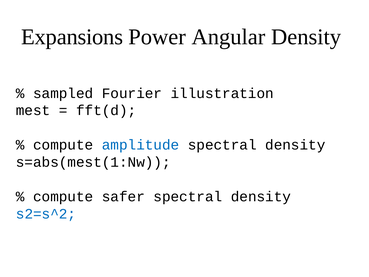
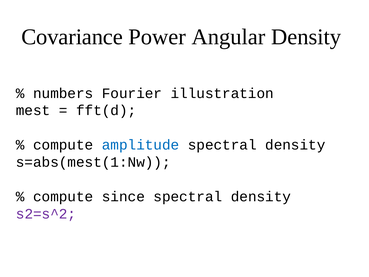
Expansions: Expansions -> Covariance
sampled: sampled -> numbers
safer: safer -> since
s2=s^2 colour: blue -> purple
